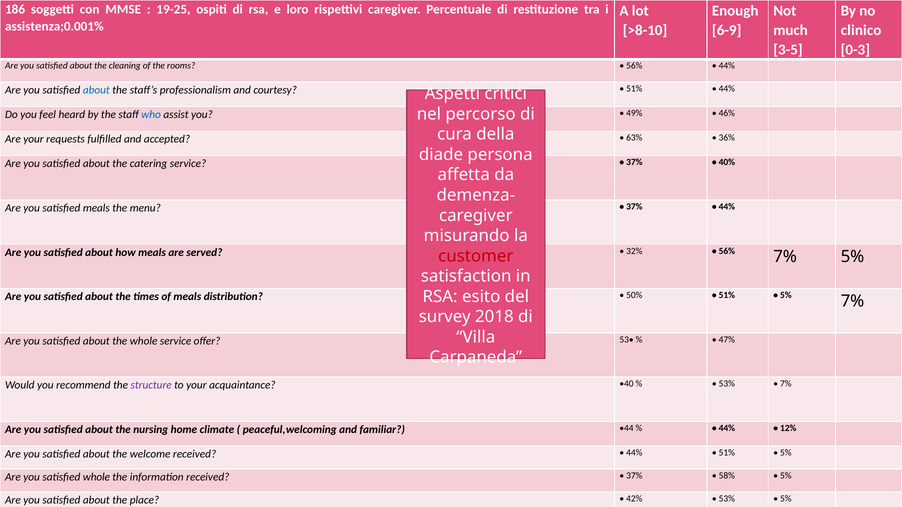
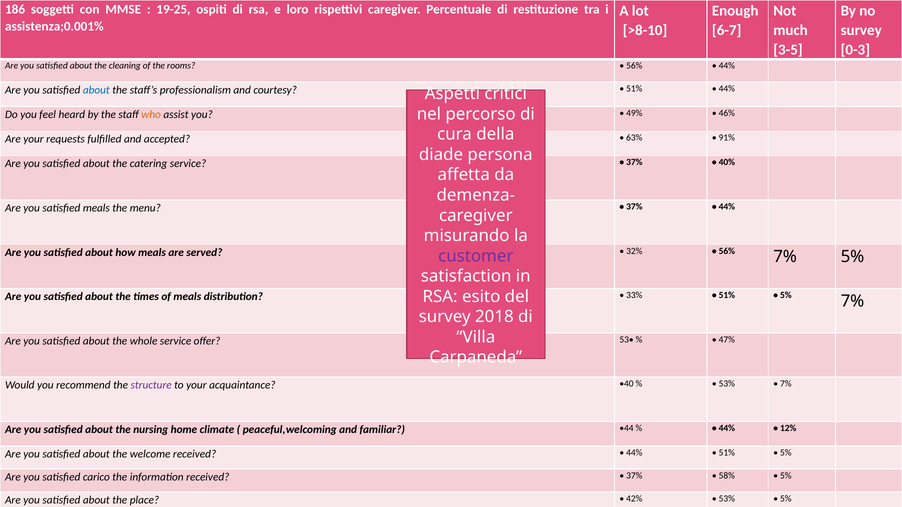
6-9: 6-9 -> 6-7
clinico at (861, 30): clinico -> survey
who colour: blue -> orange
36%: 36% -> 91%
customer colour: red -> purple
50%: 50% -> 33%
satisfied whole: whole -> carico
